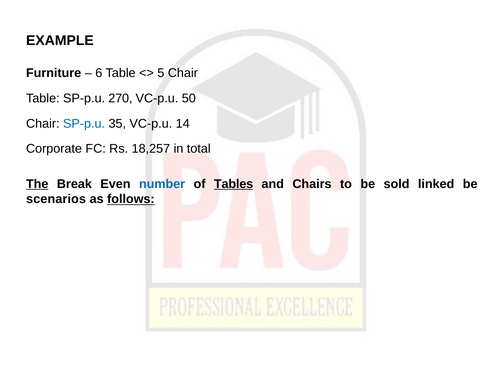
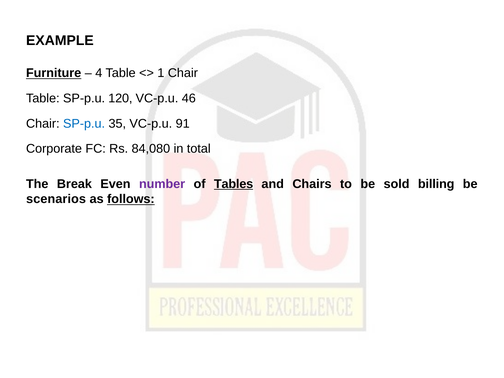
Furniture underline: none -> present
6: 6 -> 4
5: 5 -> 1
270: 270 -> 120
50: 50 -> 46
14: 14 -> 91
18,257: 18,257 -> 84,080
The underline: present -> none
number colour: blue -> purple
linked: linked -> billing
